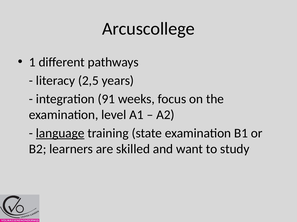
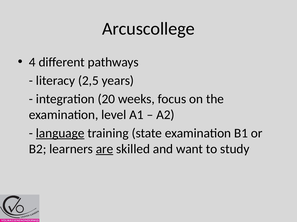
1: 1 -> 4
91: 91 -> 20
are underline: none -> present
